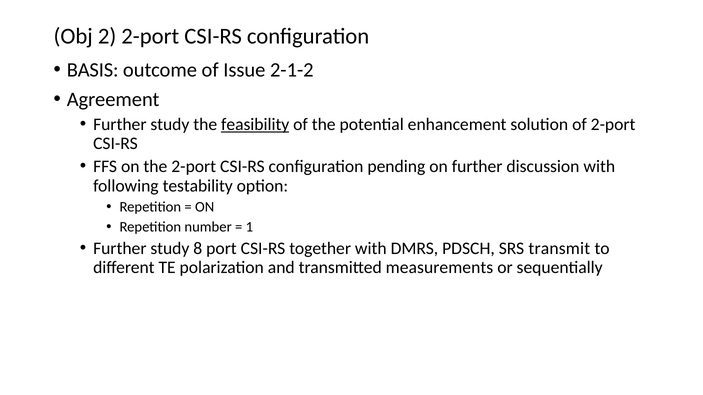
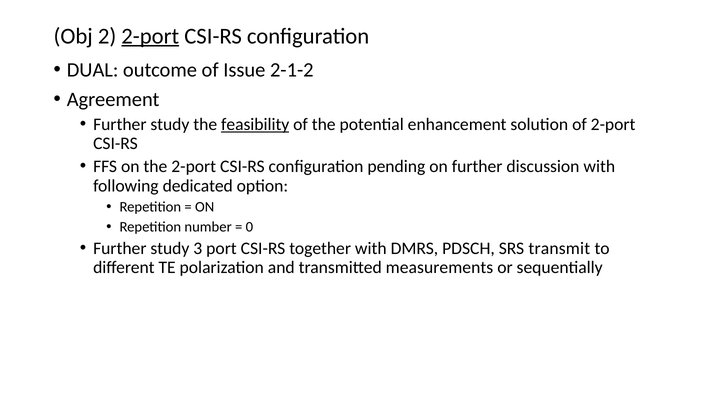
2-port at (150, 36) underline: none -> present
BASIS: BASIS -> DUAL
testability: testability -> dedicated
1: 1 -> 0
8: 8 -> 3
